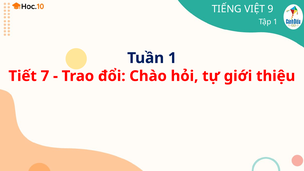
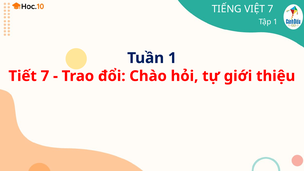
VIỆT 9: 9 -> 7
